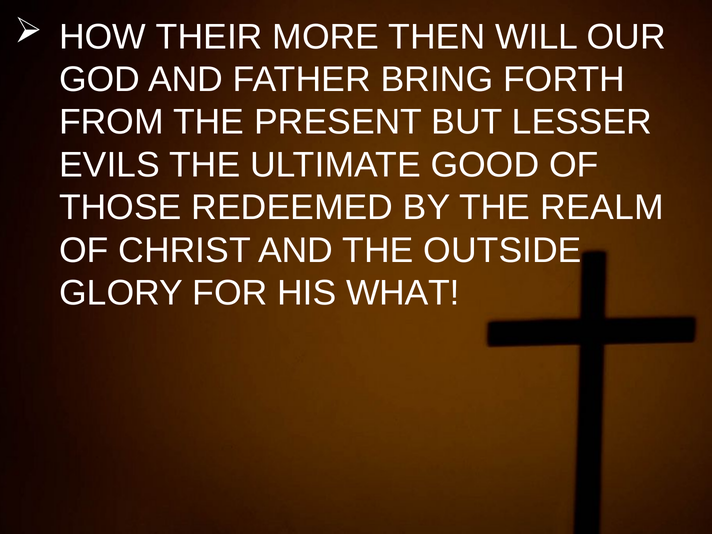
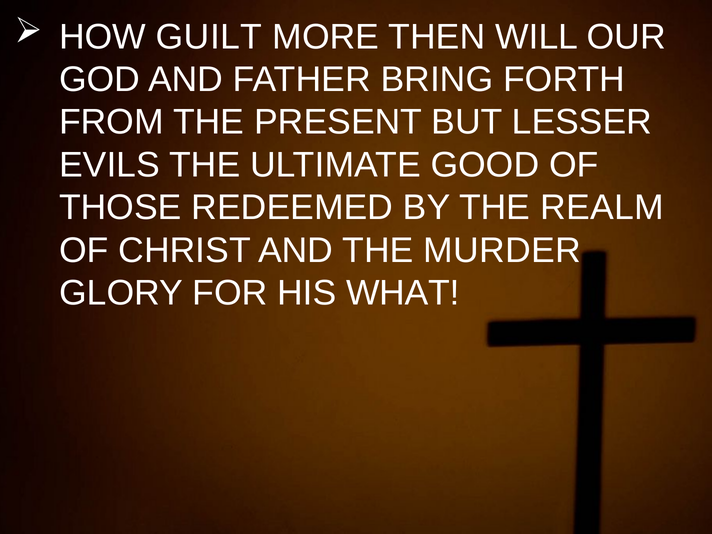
THEIR: THEIR -> GUILT
OUTSIDE: OUTSIDE -> MURDER
